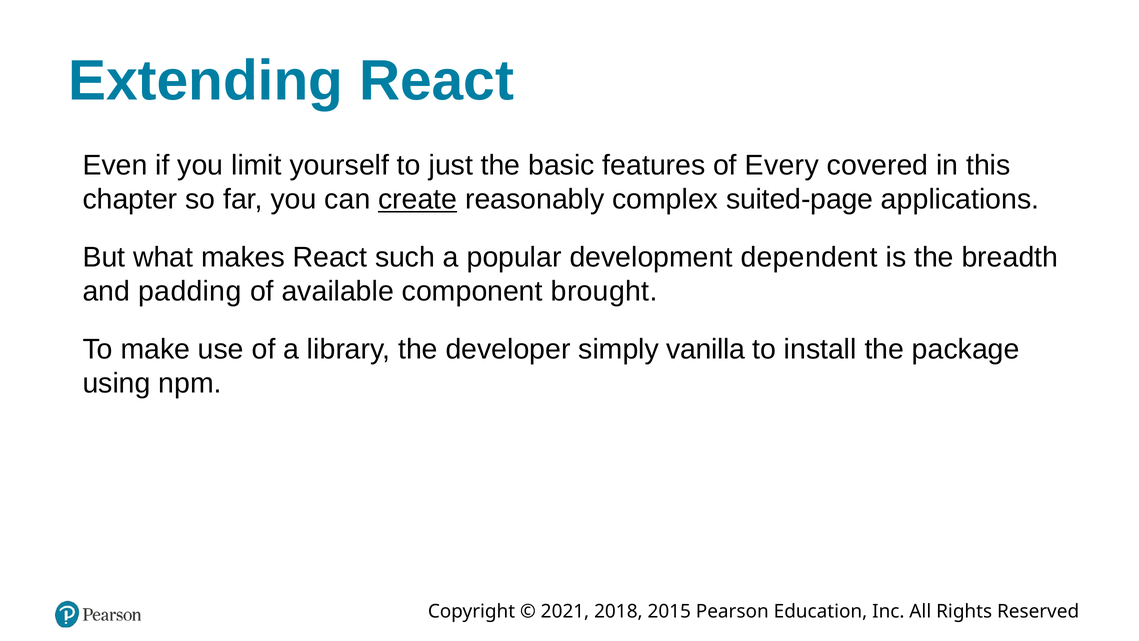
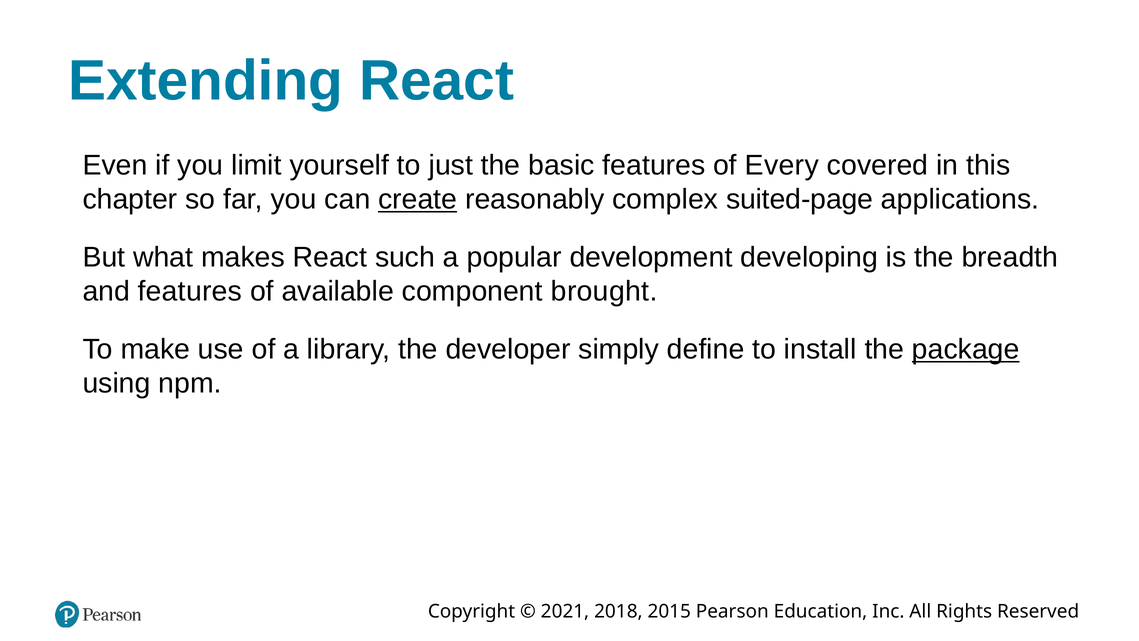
dependent: dependent -> developing
and padding: padding -> features
vanilla: vanilla -> define
package underline: none -> present
